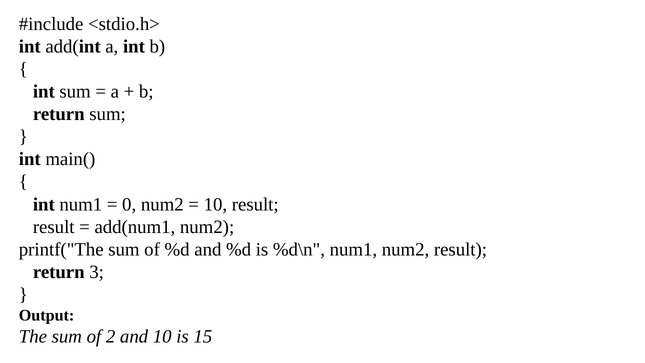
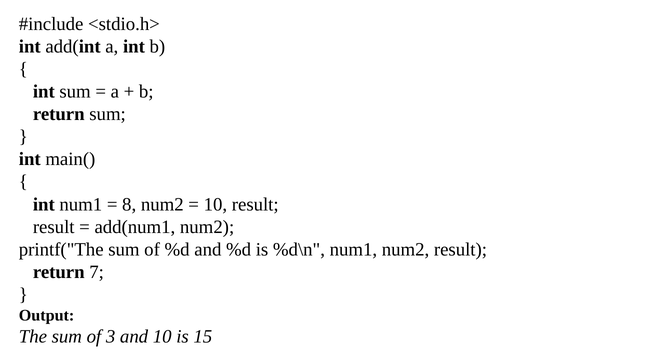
0: 0 -> 8
3: 3 -> 7
2: 2 -> 3
